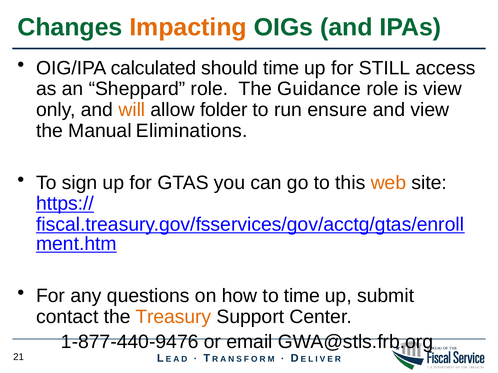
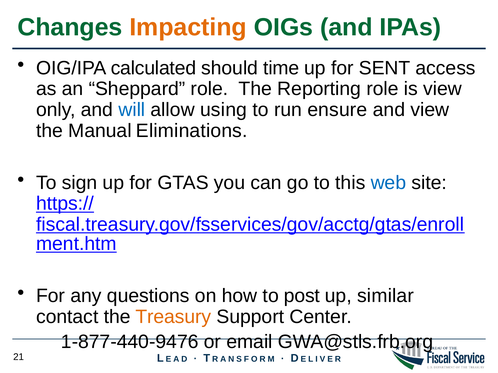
STILL: STILL -> SENT
Guidance: Guidance -> Reporting
will colour: orange -> blue
folder: folder -> using
web colour: orange -> blue
to time: time -> post
submit: submit -> similar
